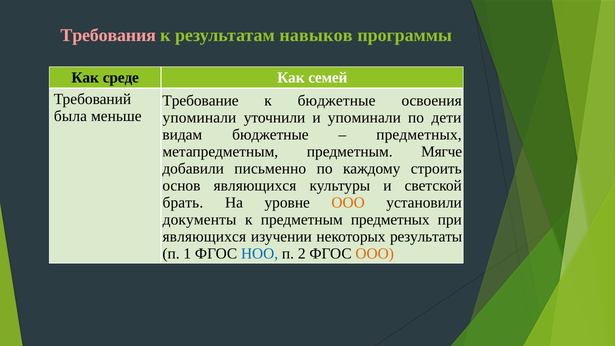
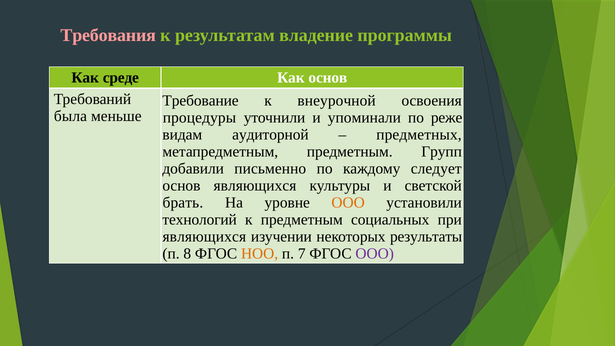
навыков: навыков -> владение
Как семей: семей -> основ
к бюджетные: бюджетные -> внеурочной
упоминали at (199, 118): упоминали -> процедуры
дети: дети -> реже
видам бюджетные: бюджетные -> аудиторной
Мягче: Мягче -> Групп
строить: строить -> следует
документы: документы -> технологий
предметным предметных: предметных -> социальных
1: 1 -> 8
НОО colour: blue -> orange
2: 2 -> 7
ООО at (375, 254) colour: orange -> purple
